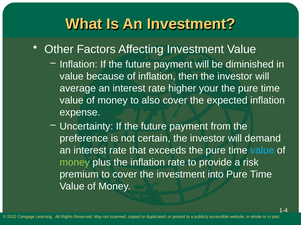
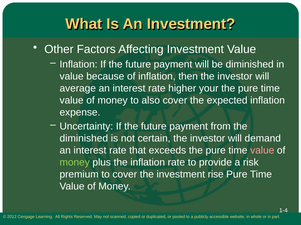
preference at (84, 139): preference -> diminished
value at (262, 151) colour: light blue -> pink
into: into -> rise
